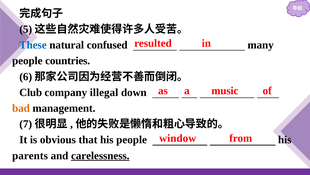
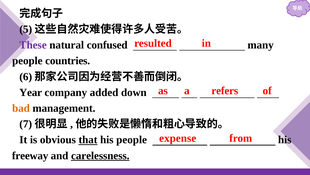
These colour: blue -> purple
music: music -> refers
Club: Club -> Year
illegal: illegal -> added
window: window -> expense
that underline: none -> present
parents: parents -> freeway
